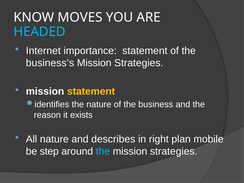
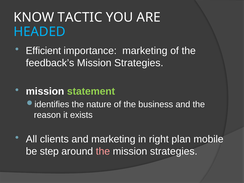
MOVES: MOVES -> TACTIC
Internet: Internet -> Efficient
importance statement: statement -> marketing
business’s: business’s -> feedback’s
statement at (91, 91) colour: yellow -> light green
All nature: nature -> clients
and describes: describes -> marketing
the at (103, 151) colour: light blue -> pink
